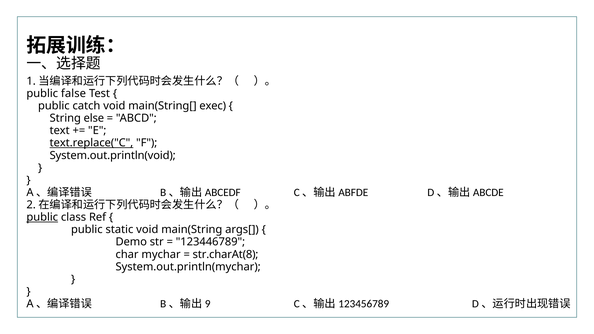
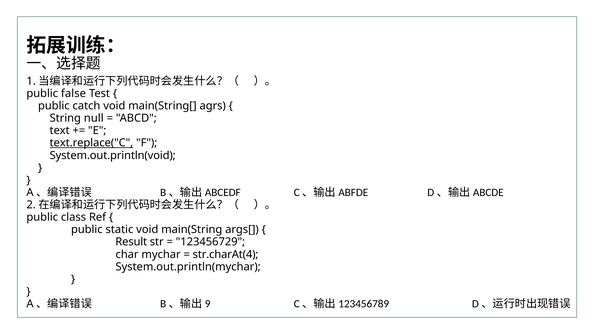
exec: exec -> agrs
else: else -> null
public at (42, 217) underline: present -> none
Demo: Demo -> Result
123446789: 123446789 -> 123456729
str.charAt(8: str.charAt(8 -> str.charAt(4
